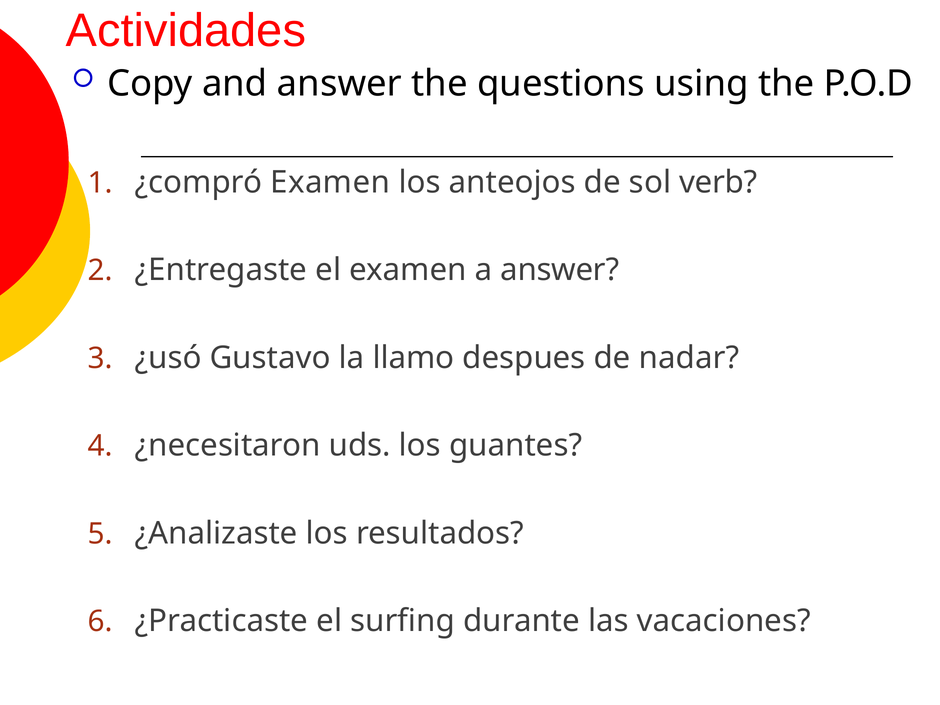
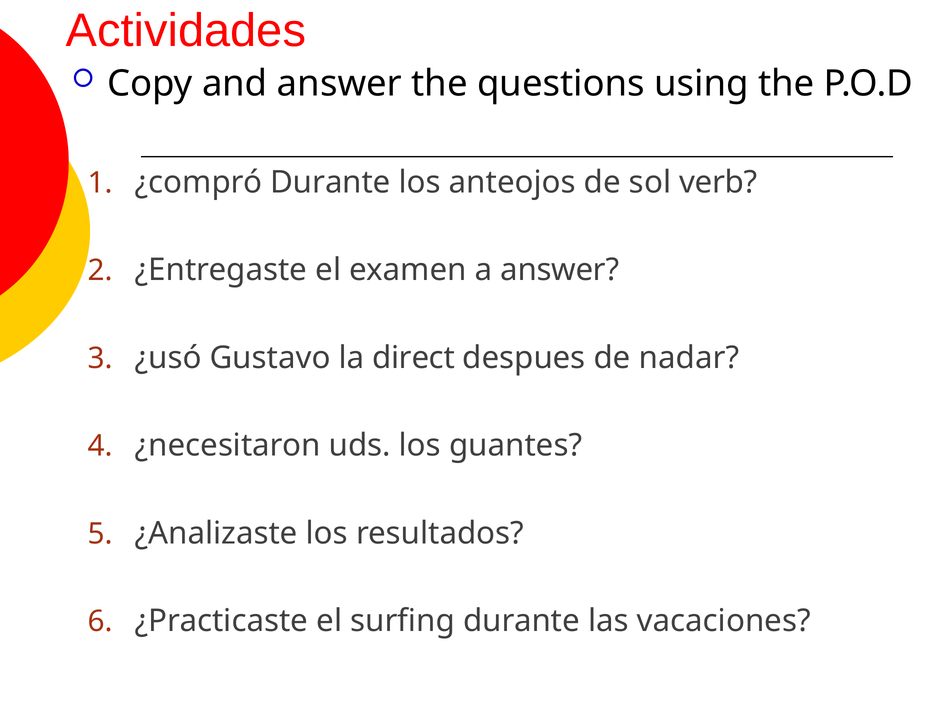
¿compró Examen: Examen -> Durante
llamo: llamo -> direct
